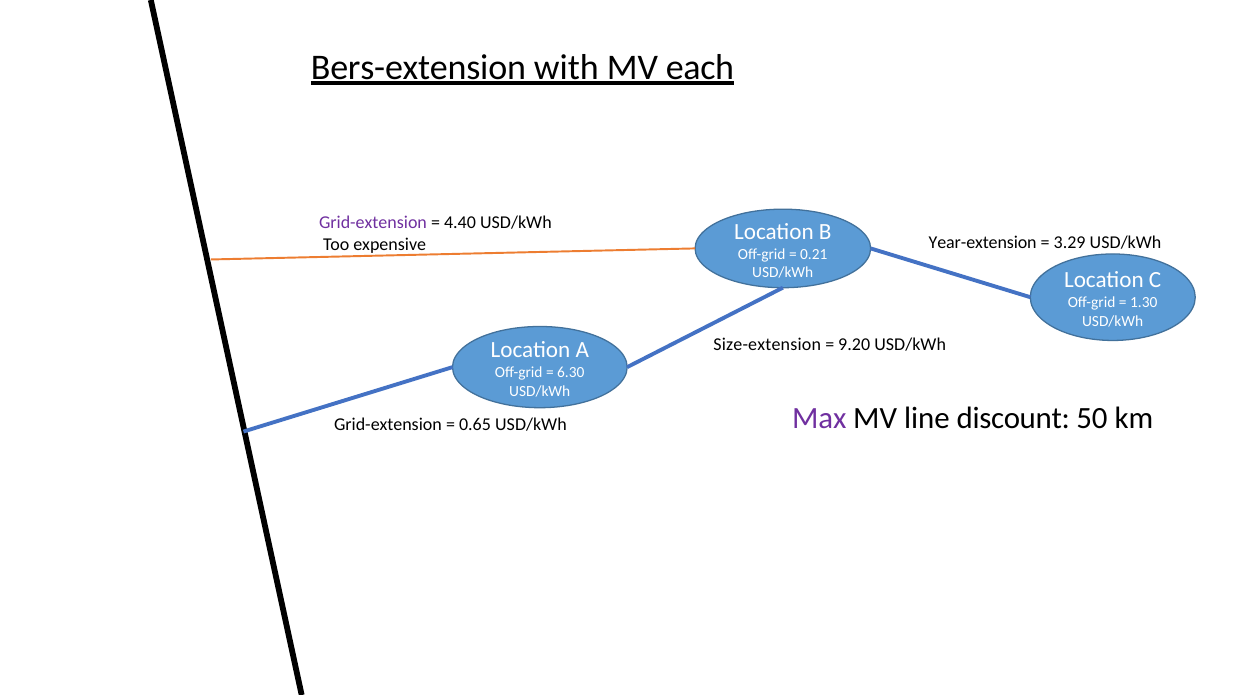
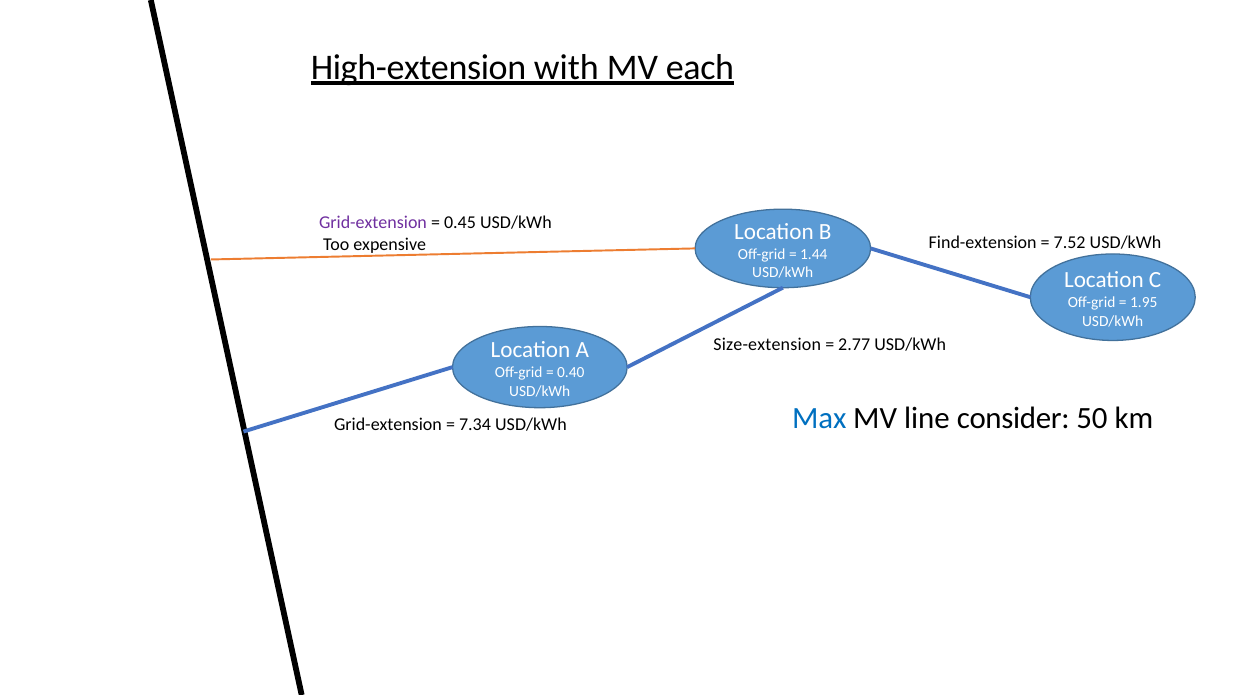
Bers-extension: Bers-extension -> High-extension
4.40: 4.40 -> 0.45
Year-extension: Year-extension -> Find-extension
3.29: 3.29 -> 7.52
0.21: 0.21 -> 1.44
1.30: 1.30 -> 1.95
9.20: 9.20 -> 2.77
6.30: 6.30 -> 0.40
Max colour: purple -> blue
discount: discount -> consider
0.65: 0.65 -> 7.34
